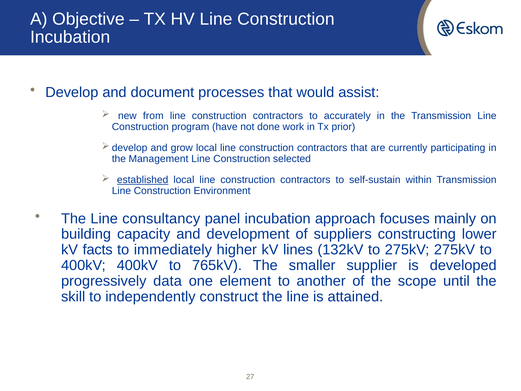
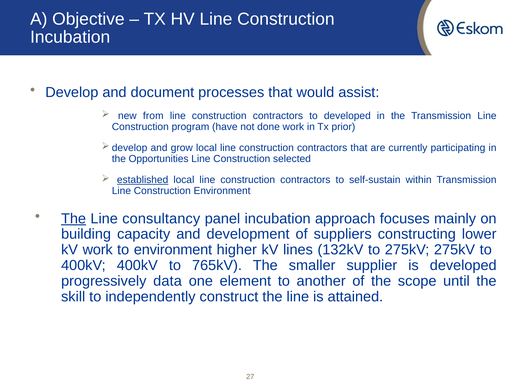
to accurately: accurately -> developed
Management: Management -> Opportunities
The at (74, 218) underline: none -> present
kV facts: facts -> work
to immediately: immediately -> environment
